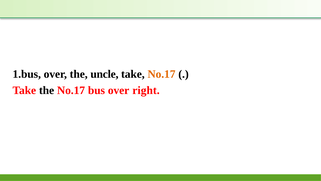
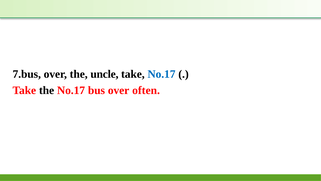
1.bus: 1.bus -> 7.bus
No.17 at (162, 74) colour: orange -> blue
right: right -> often
